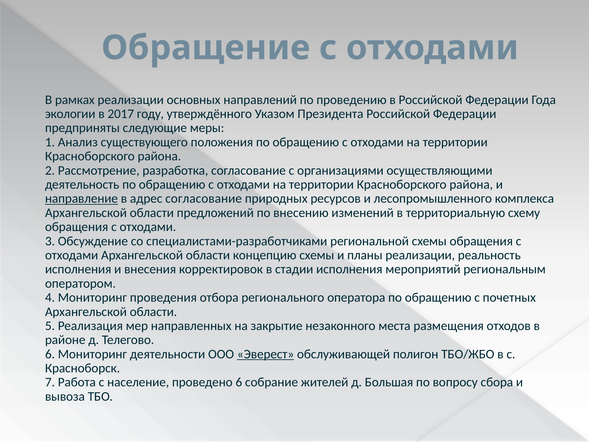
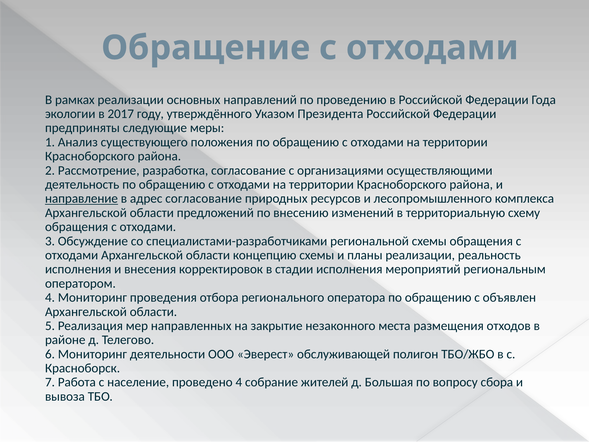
почетных: почетных -> объявлен
Эверест underline: present -> none
проведено 6: 6 -> 4
